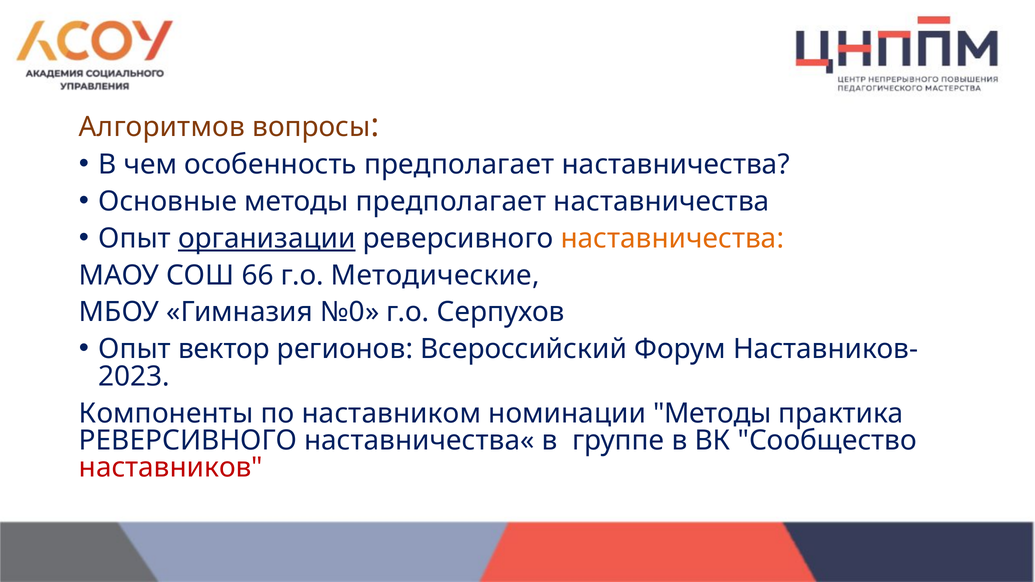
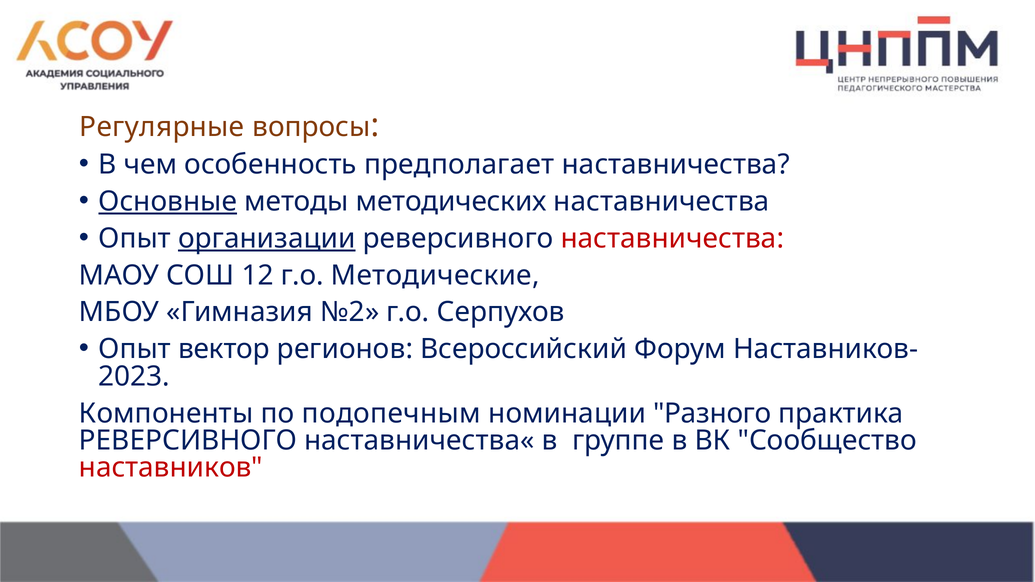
Алгоритмов: Алгоритмов -> Регулярные
Основные underline: none -> present
методы предполагает: предполагает -> методических
наставничества at (672, 239) colour: orange -> red
66: 66 -> 12
№0: №0 -> №2
наставником: наставником -> подопечным
номинации Методы: Методы -> Разного
